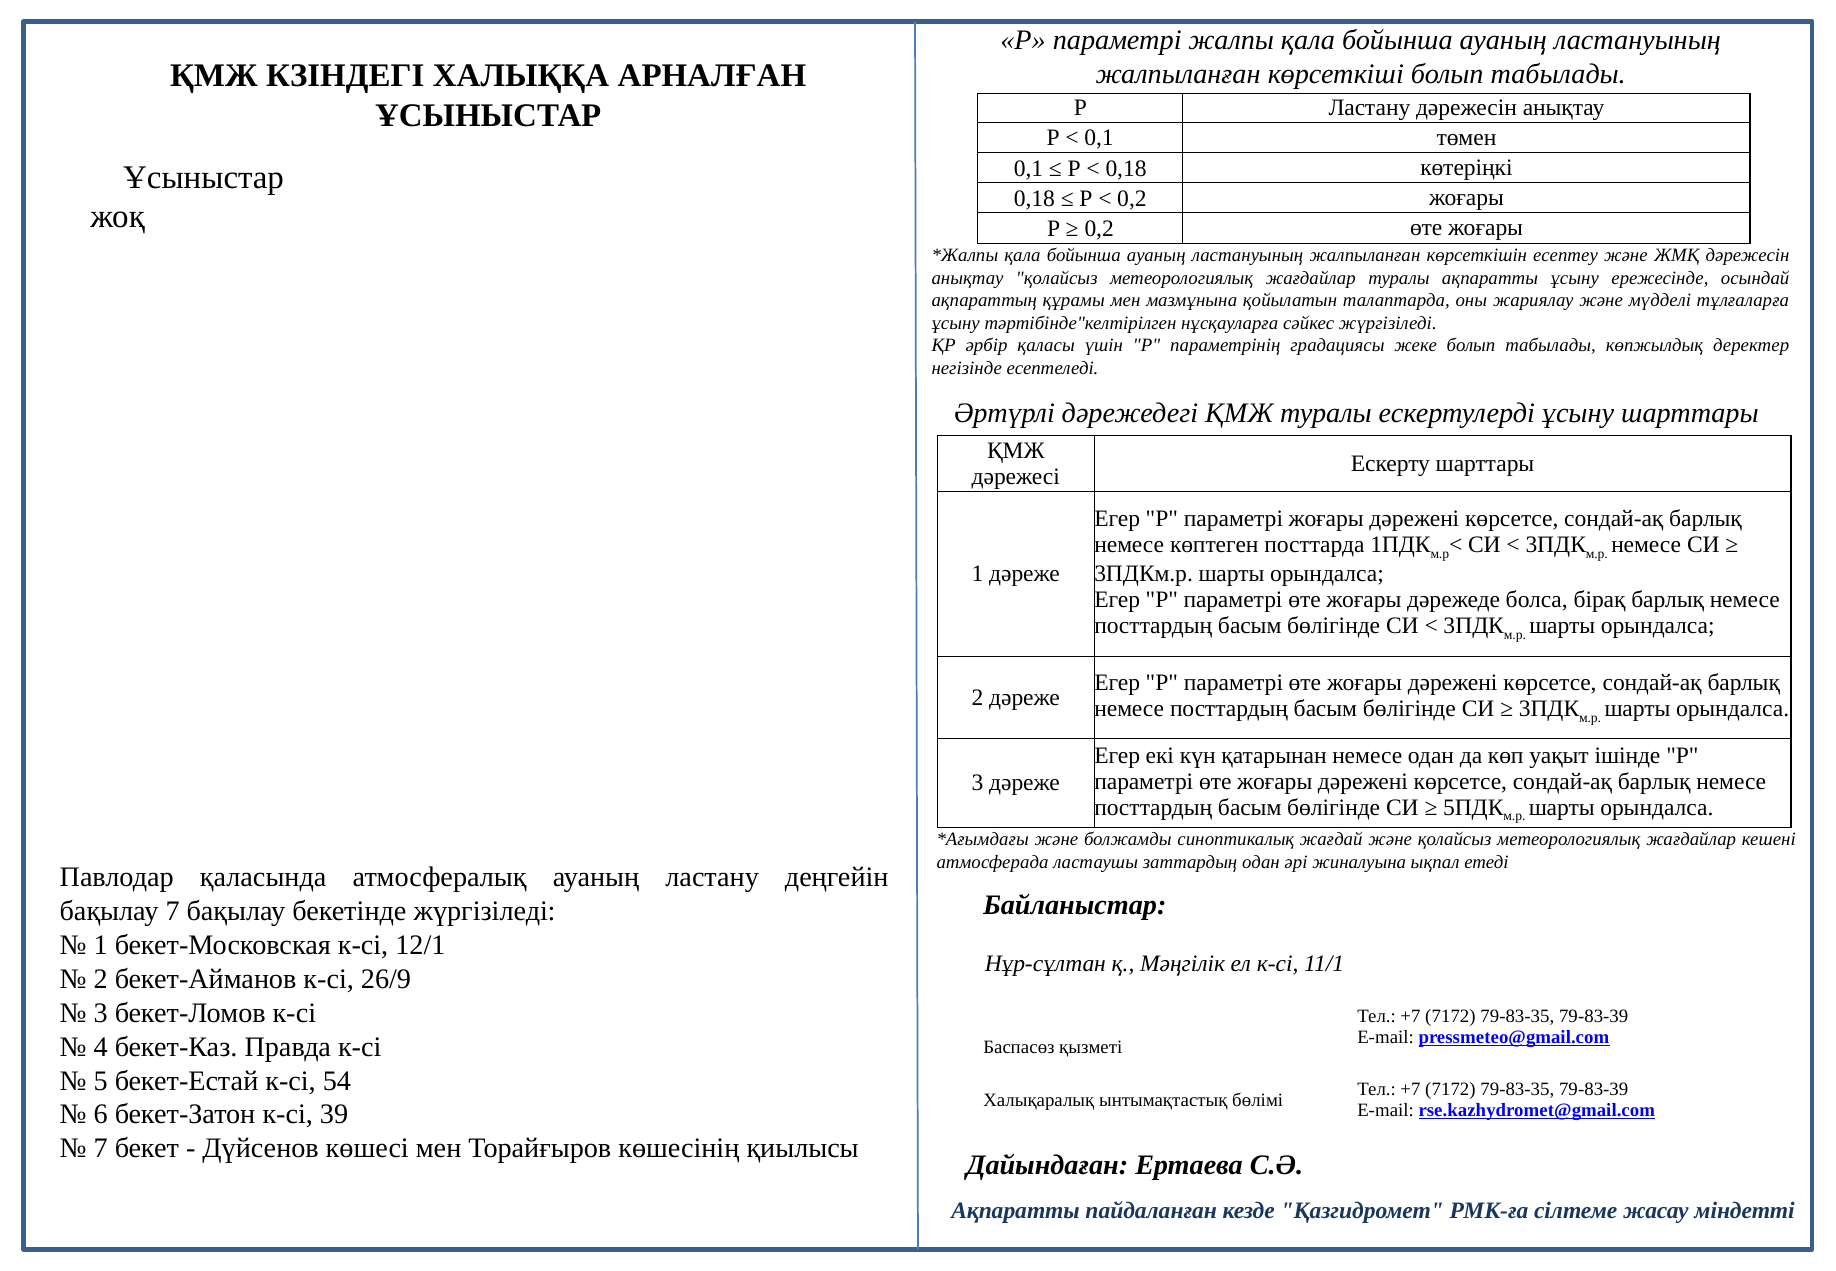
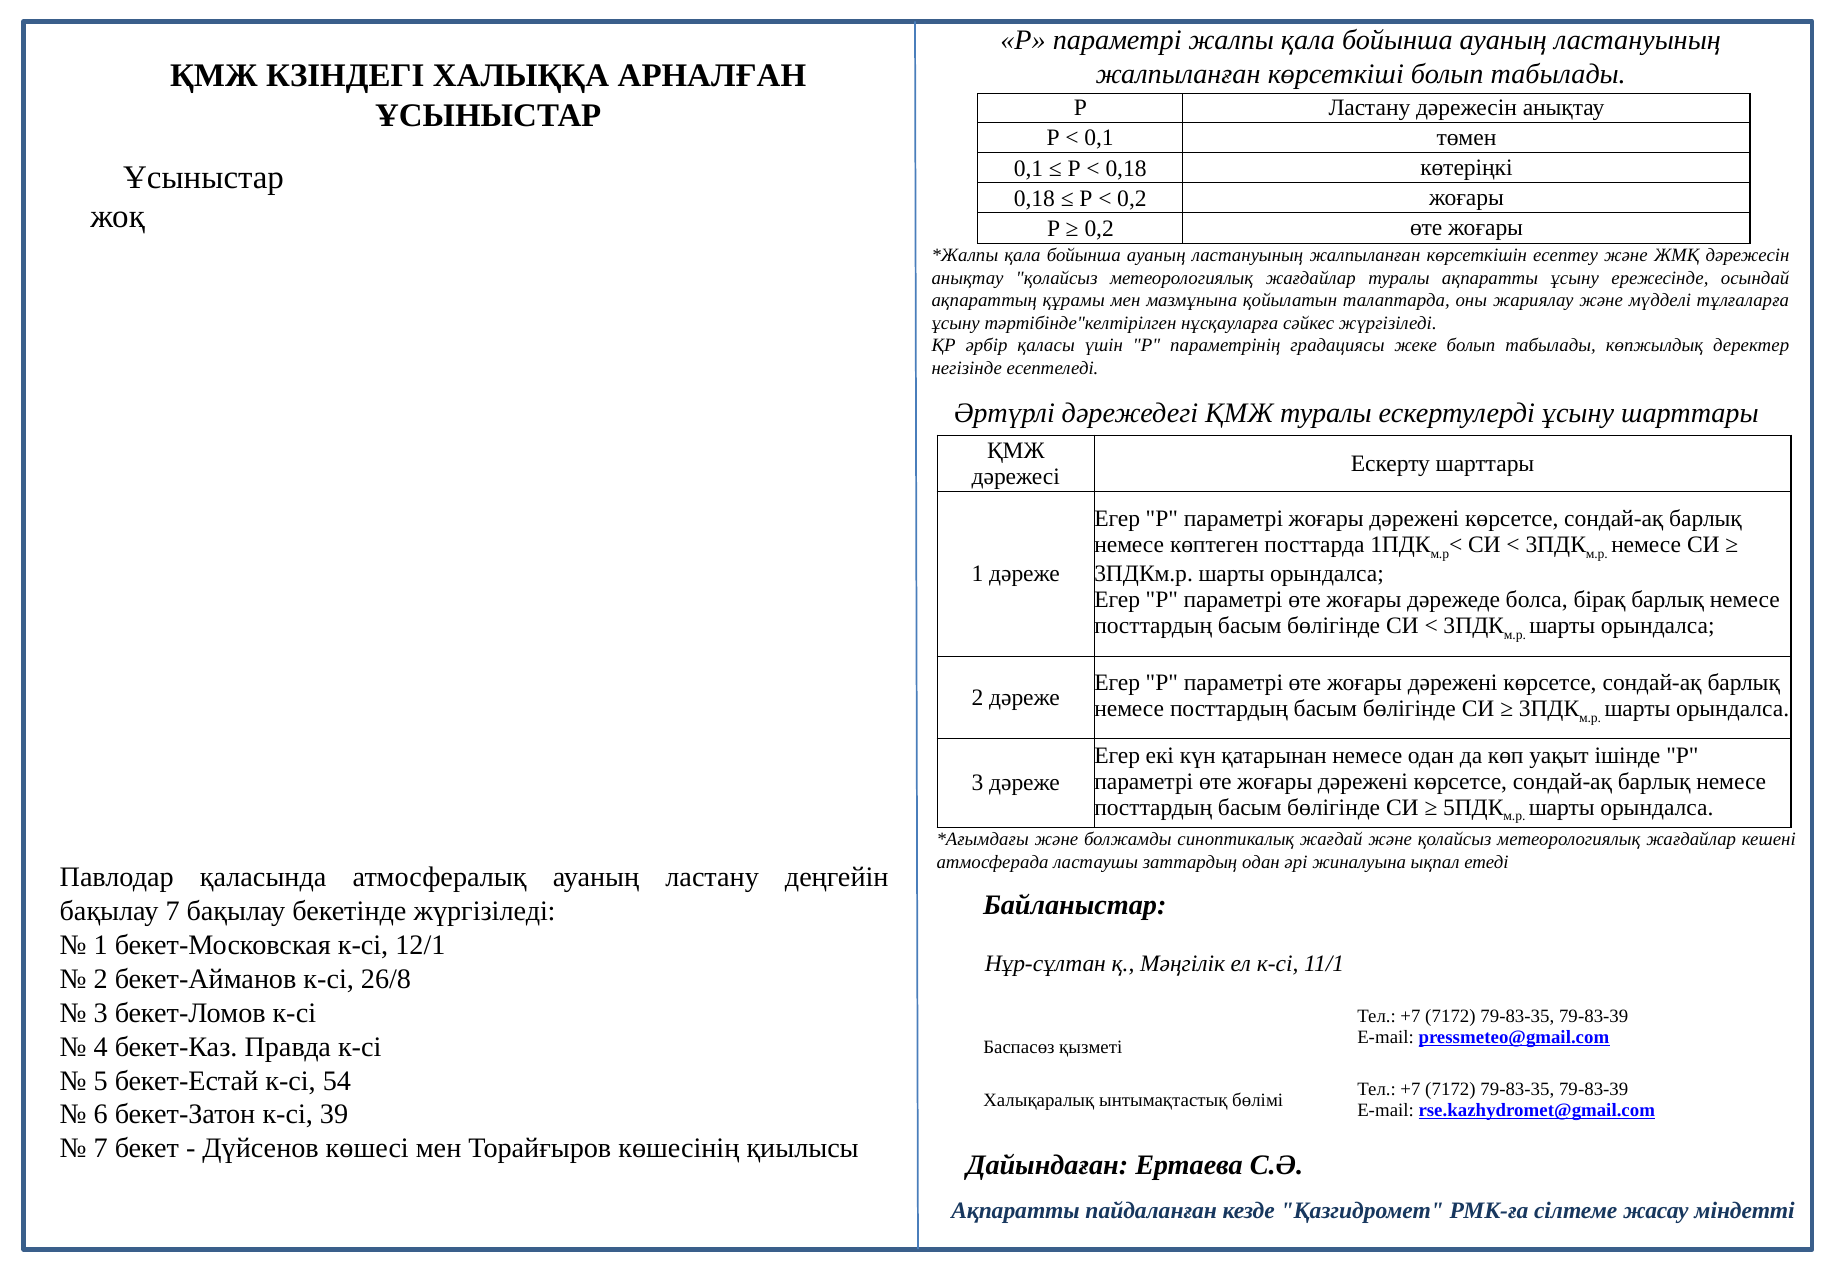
26/9: 26/9 -> 26/8
